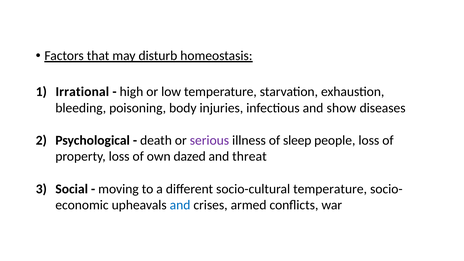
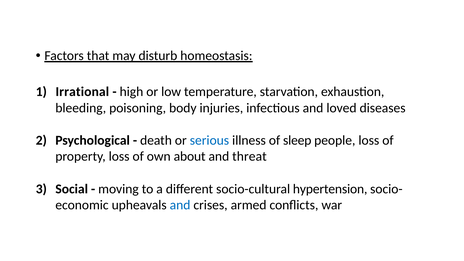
show: show -> loved
serious colour: purple -> blue
dazed: dazed -> about
socio-cultural temperature: temperature -> hypertension
